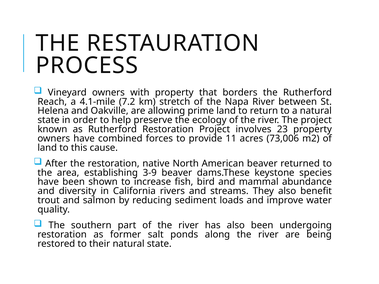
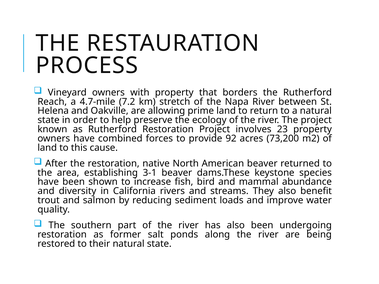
4.1-mile: 4.1-mile -> 4.7-mile
11: 11 -> 92
73,006: 73,006 -> 73,200
3-9: 3-9 -> 3-1
